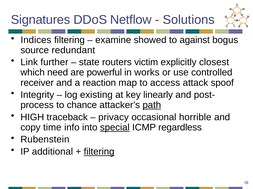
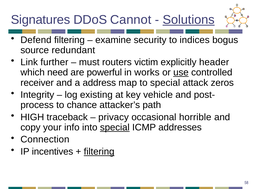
Netflow: Netflow -> Cannot
Solutions underline: none -> present
Indices: Indices -> Defend
showed: showed -> security
against: against -> indices
state: state -> must
closest: closest -> header
use underline: none -> present
reaction: reaction -> address
to access: access -> special
spoof: spoof -> zeros
linearly: linearly -> vehicle
path underline: present -> none
time: time -> your
regardless: regardless -> addresses
Rubenstein: Rubenstein -> Connection
additional: additional -> incentives
